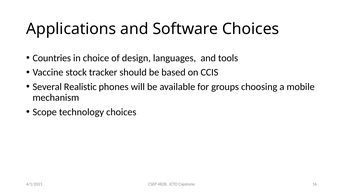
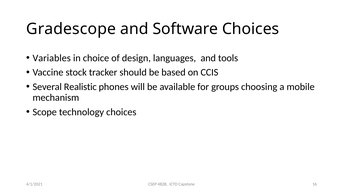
Applications: Applications -> Gradescope
Countries: Countries -> Variables
